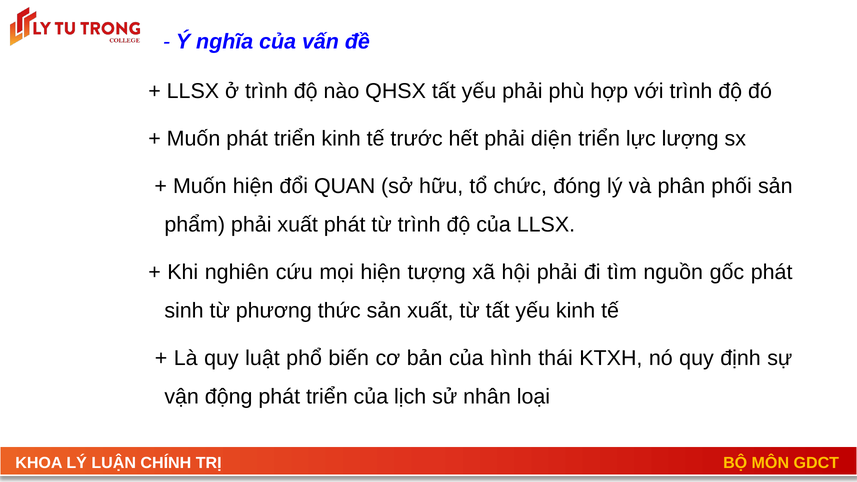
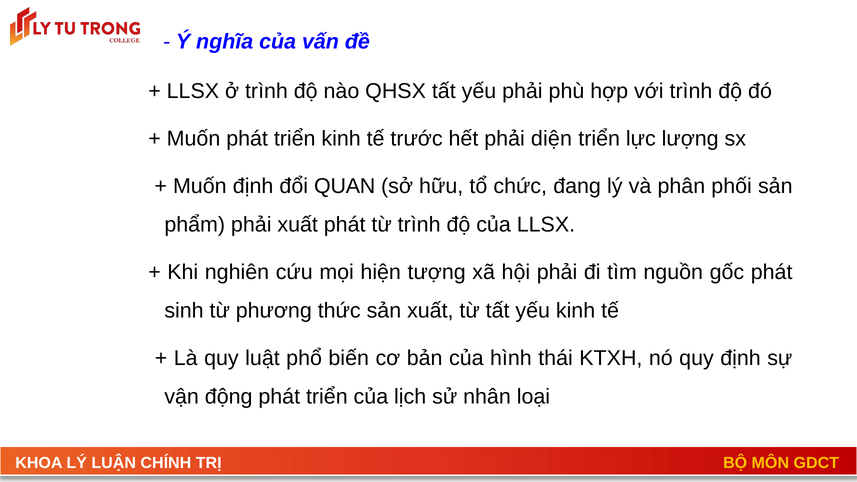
Muốn hiện: hiện -> định
đóng: đóng -> đang
